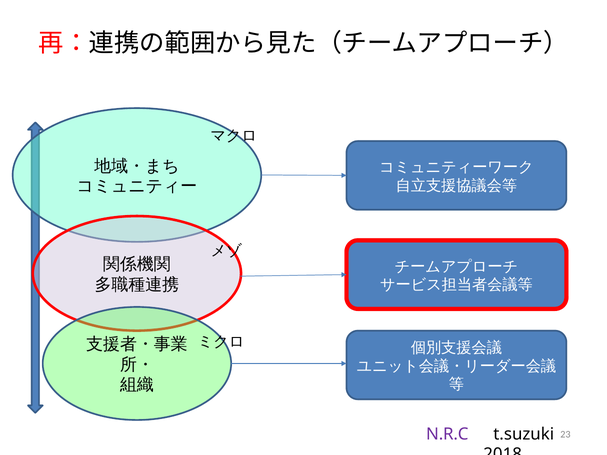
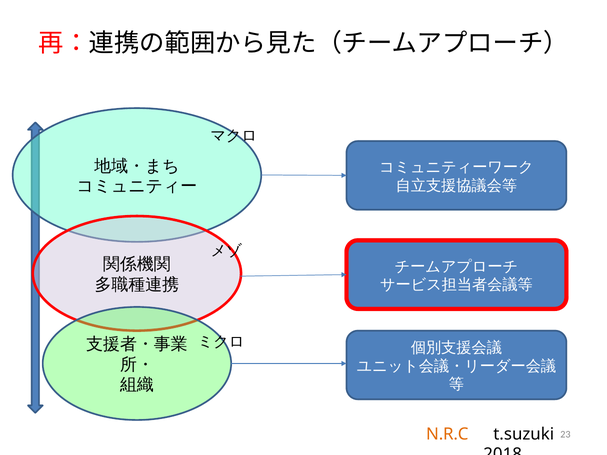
N.R.C colour: purple -> orange
